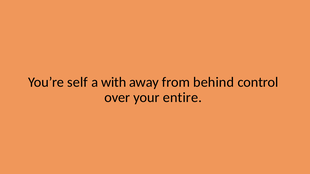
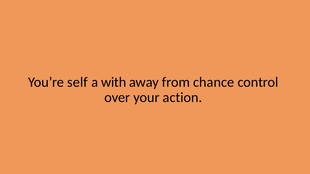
behind: behind -> chance
entire: entire -> action
